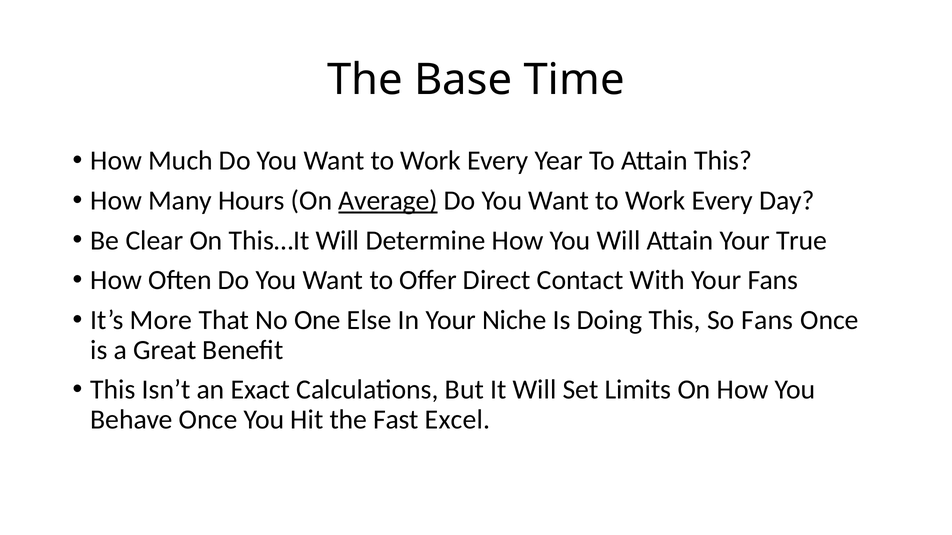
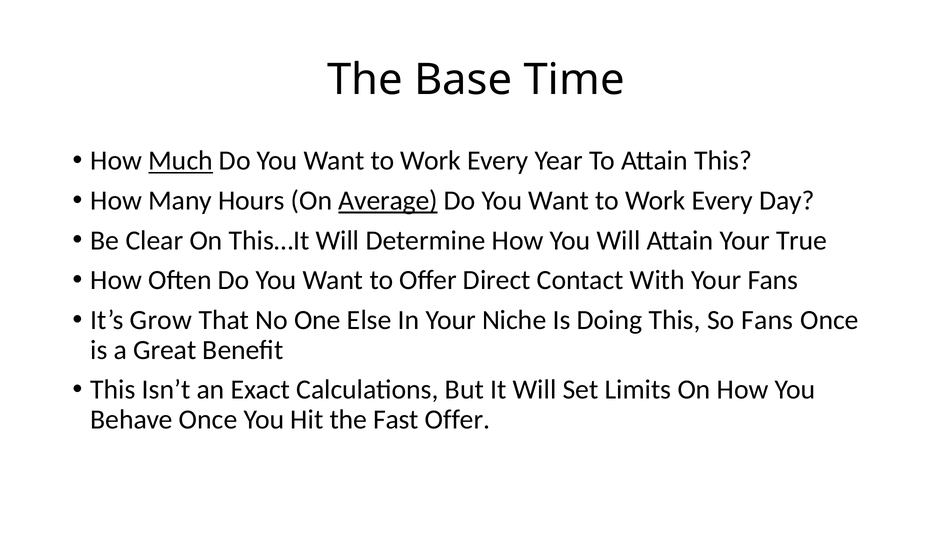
Much underline: none -> present
More: More -> Grow
Fast Excel: Excel -> Offer
